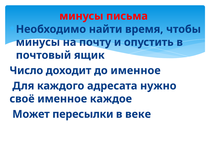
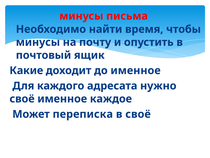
Число: Число -> Какие
пересылки: пересылки -> переписка
в веке: веке -> своё
